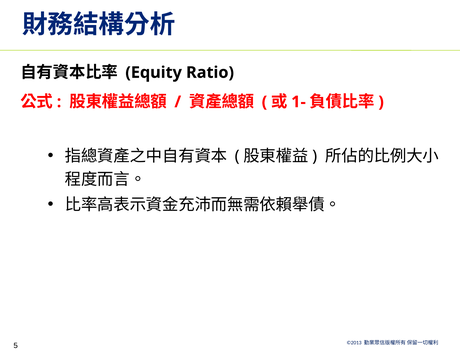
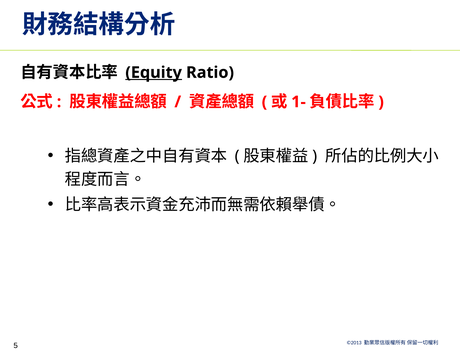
Equity underline: none -> present
